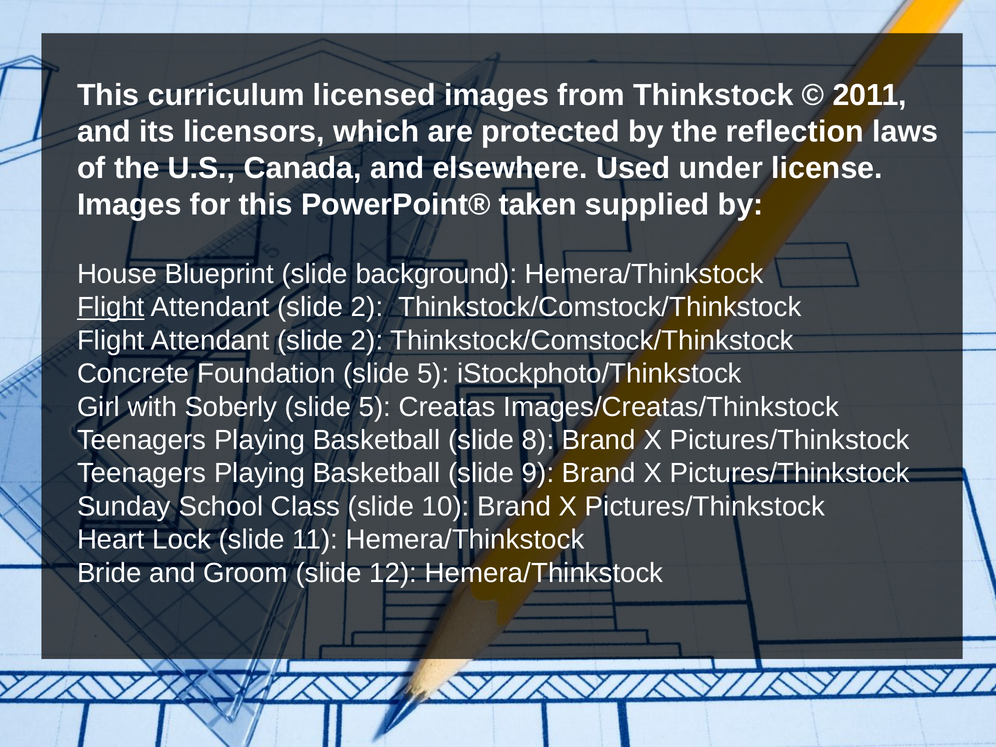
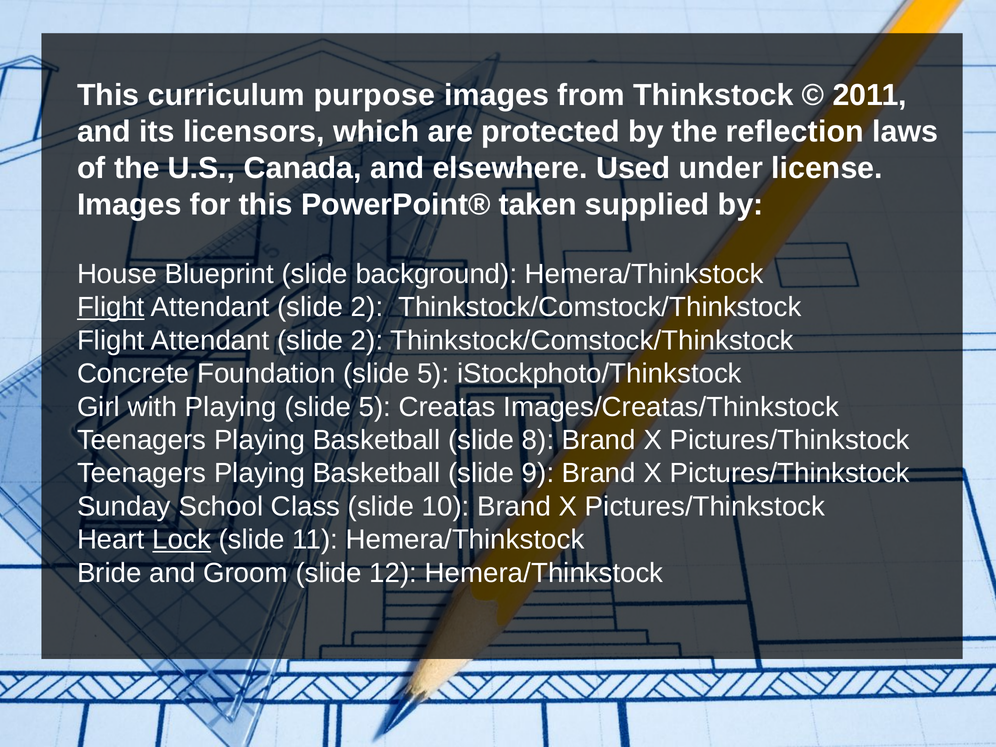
licensed: licensed -> purpose
with Soberly: Soberly -> Playing
Lock underline: none -> present
